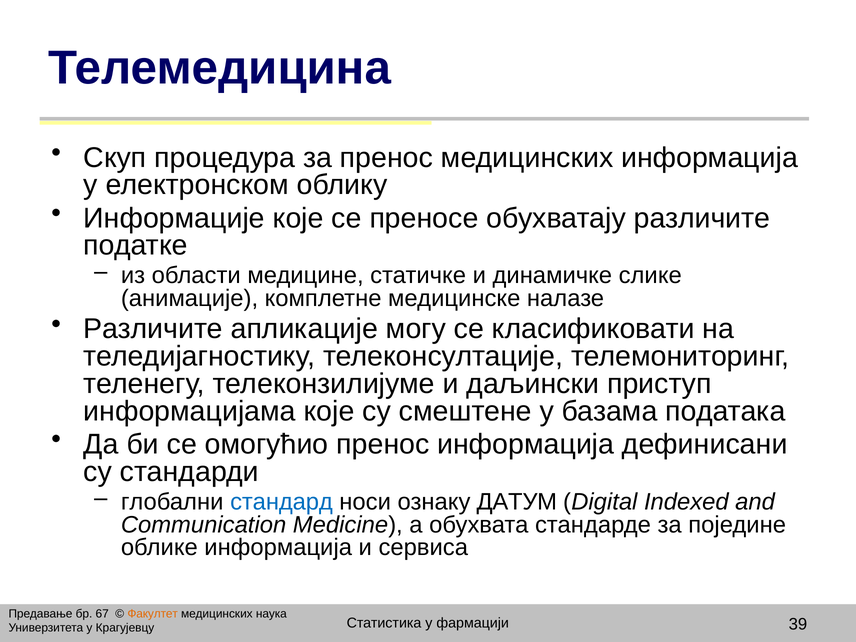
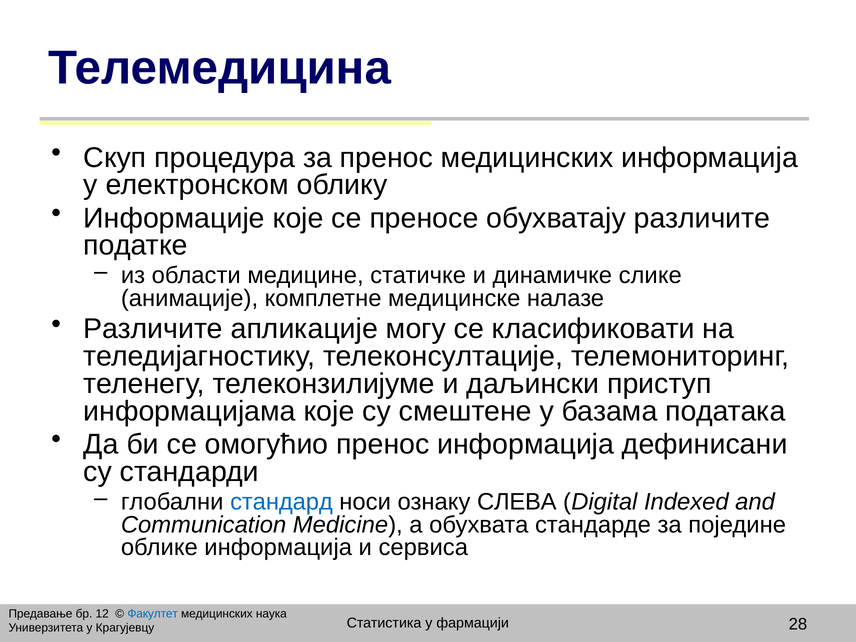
ДАТУМ: ДАТУМ -> СЛЕВА
67: 67 -> 12
Факултет colour: orange -> blue
39: 39 -> 28
